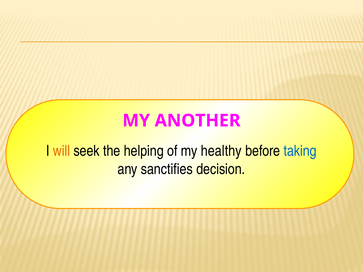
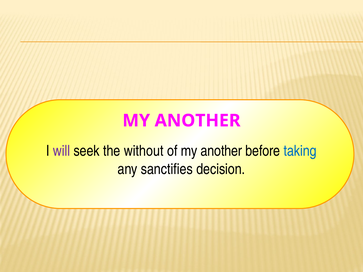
will colour: orange -> purple
helping: helping -> without
of my healthy: healthy -> another
